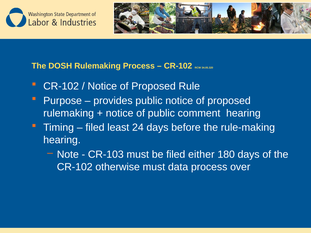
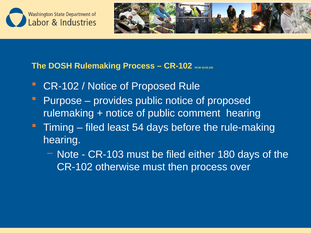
24: 24 -> 54
data: data -> then
